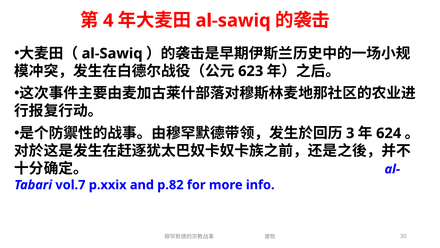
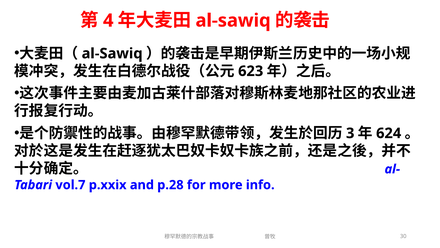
p.82: p.82 -> p.28
